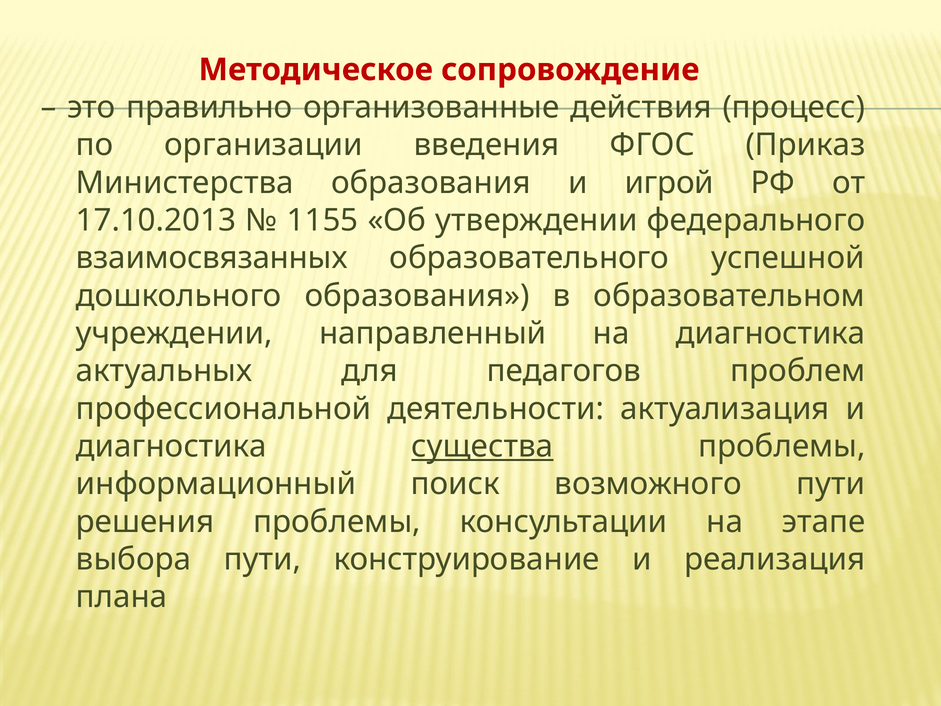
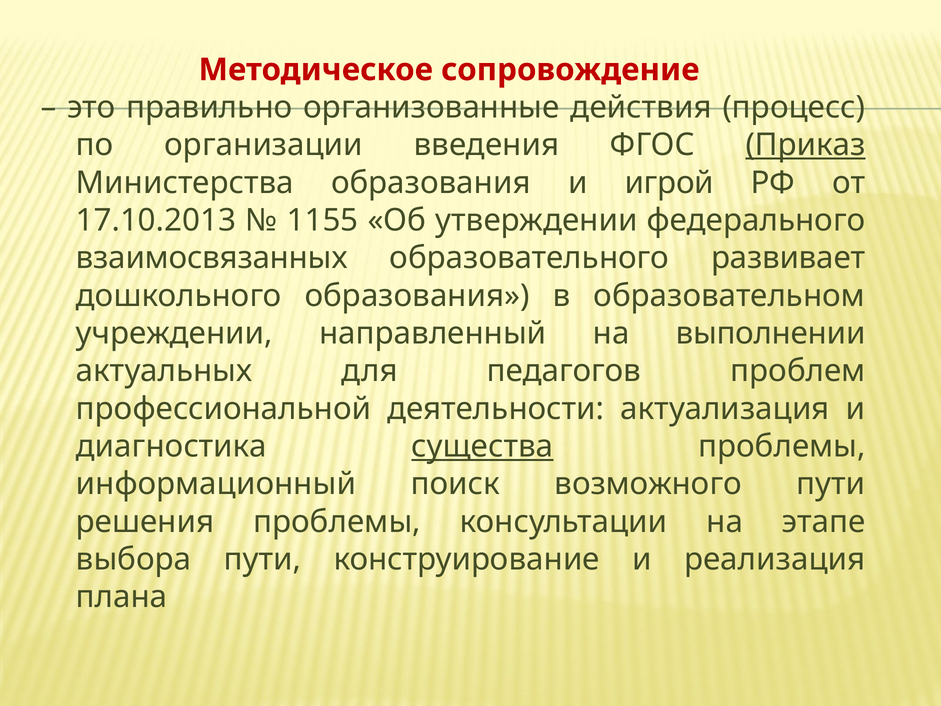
Приказ underline: none -> present
успешной: успешной -> развивает
на диагностика: диагностика -> выполнении
